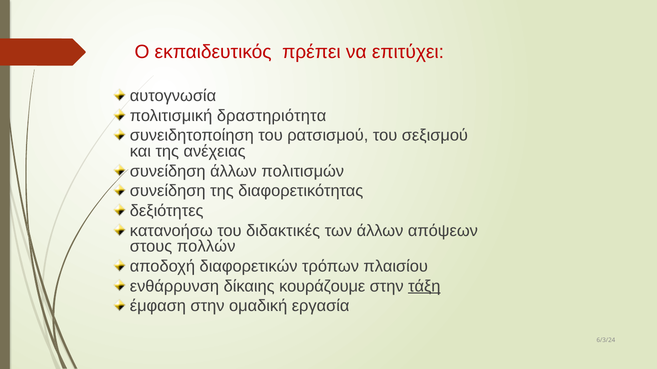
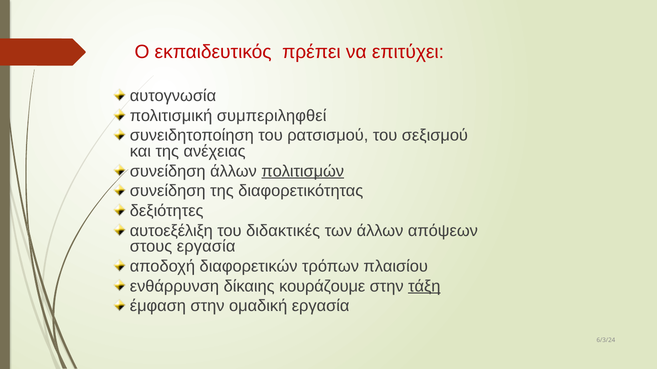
δραστηριότητα: δραστηριότητα -> συμπεριληφθεί
πολιτισμών underline: none -> present
κατανοήσω: κατανοήσω -> αυτοεξέλιξη
στους πολλών: πολλών -> εργασία
